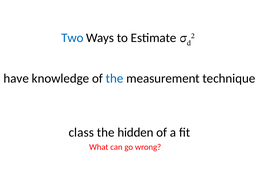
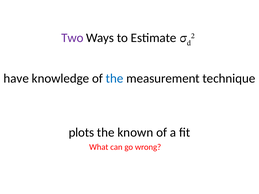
Two colour: blue -> purple
class: class -> plots
hidden: hidden -> known
